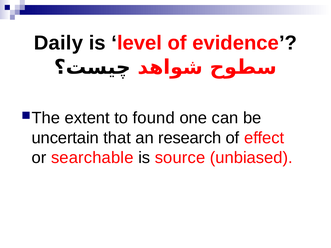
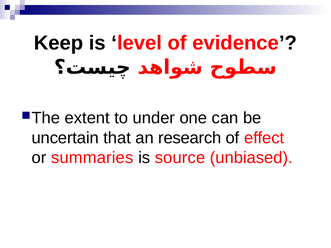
Daily: Daily -> Keep
found: found -> under
searchable: searchable -> summaries
